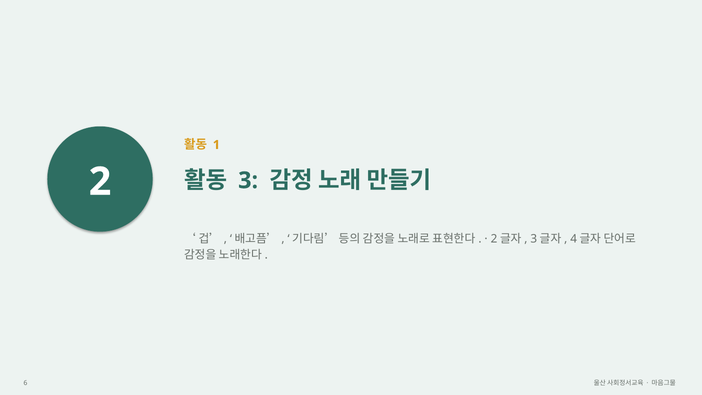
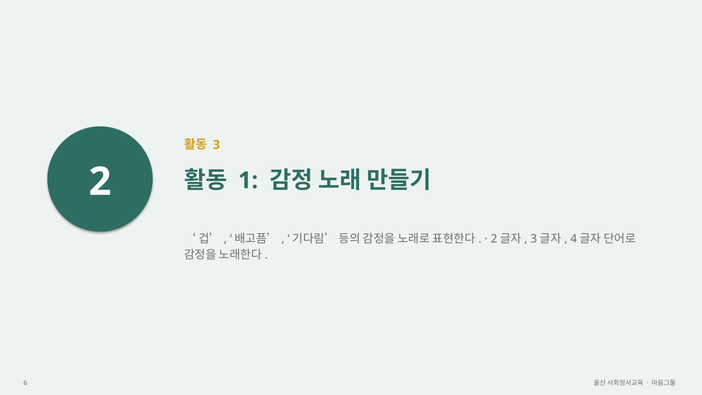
1: 1 -> 3
3: 3 -> 1
